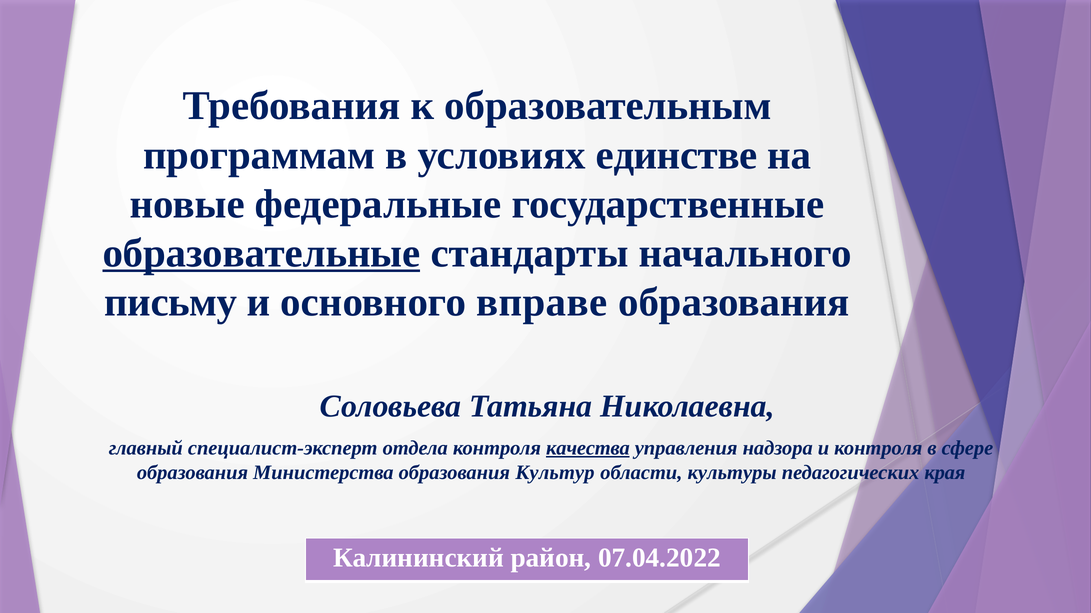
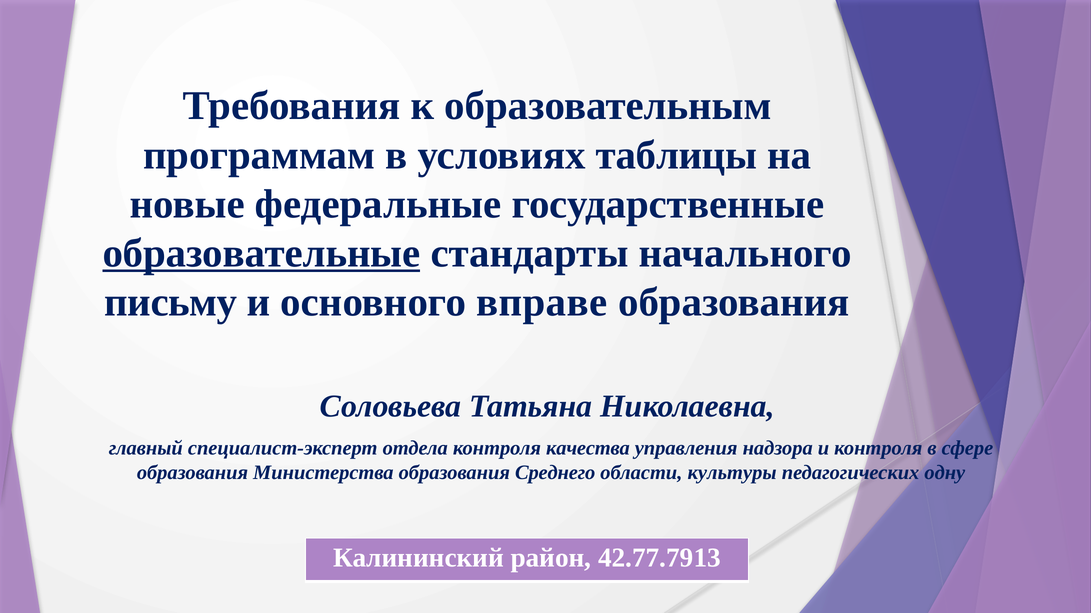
единстве: единстве -> таблицы
качества underline: present -> none
Культур: Культур -> Среднего
края: края -> одну
07.04.2022: 07.04.2022 -> 42.77.7913
